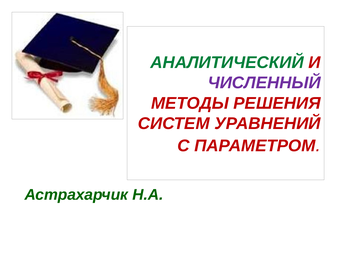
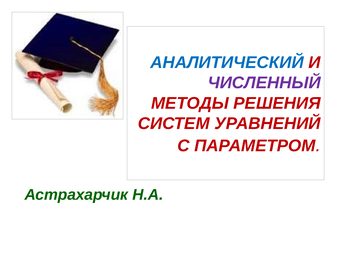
АНАЛИТИЧЕСКИЙ colour: green -> blue
